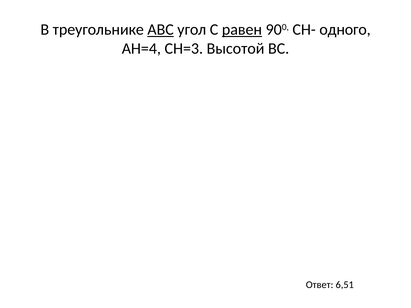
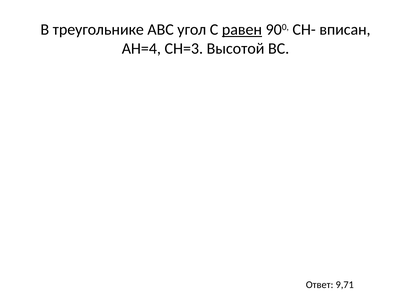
АВС underline: present -> none
одного: одного -> вписан
6,51: 6,51 -> 9,71
